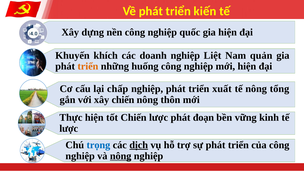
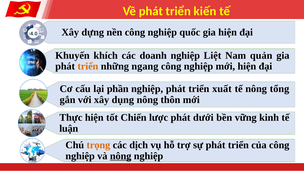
huống: huống -> ngang
chấp: chấp -> phần
xây chiến: chiến -> dụng
đoạn: đoạn -> dưới
lược at (69, 129): lược -> luận
trọng colour: blue -> orange
dịch underline: present -> none
